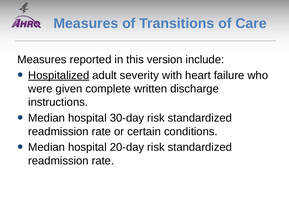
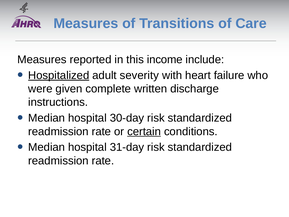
version: version -> income
certain underline: none -> present
20-day: 20-day -> 31-day
